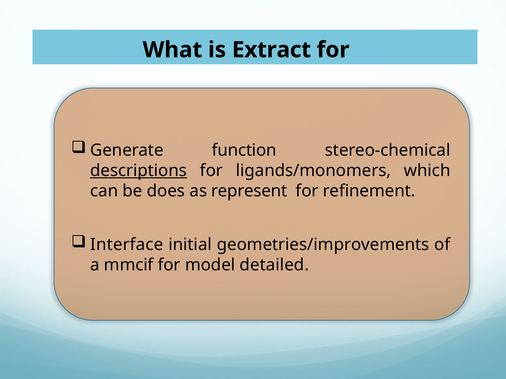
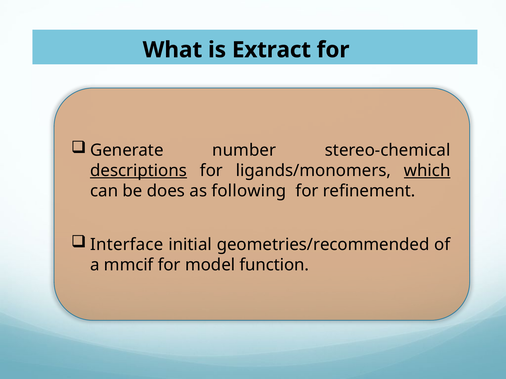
function: function -> number
which underline: none -> present
represent: represent -> following
geometries/improvements: geometries/improvements -> geometries/recommended
detailed: detailed -> function
